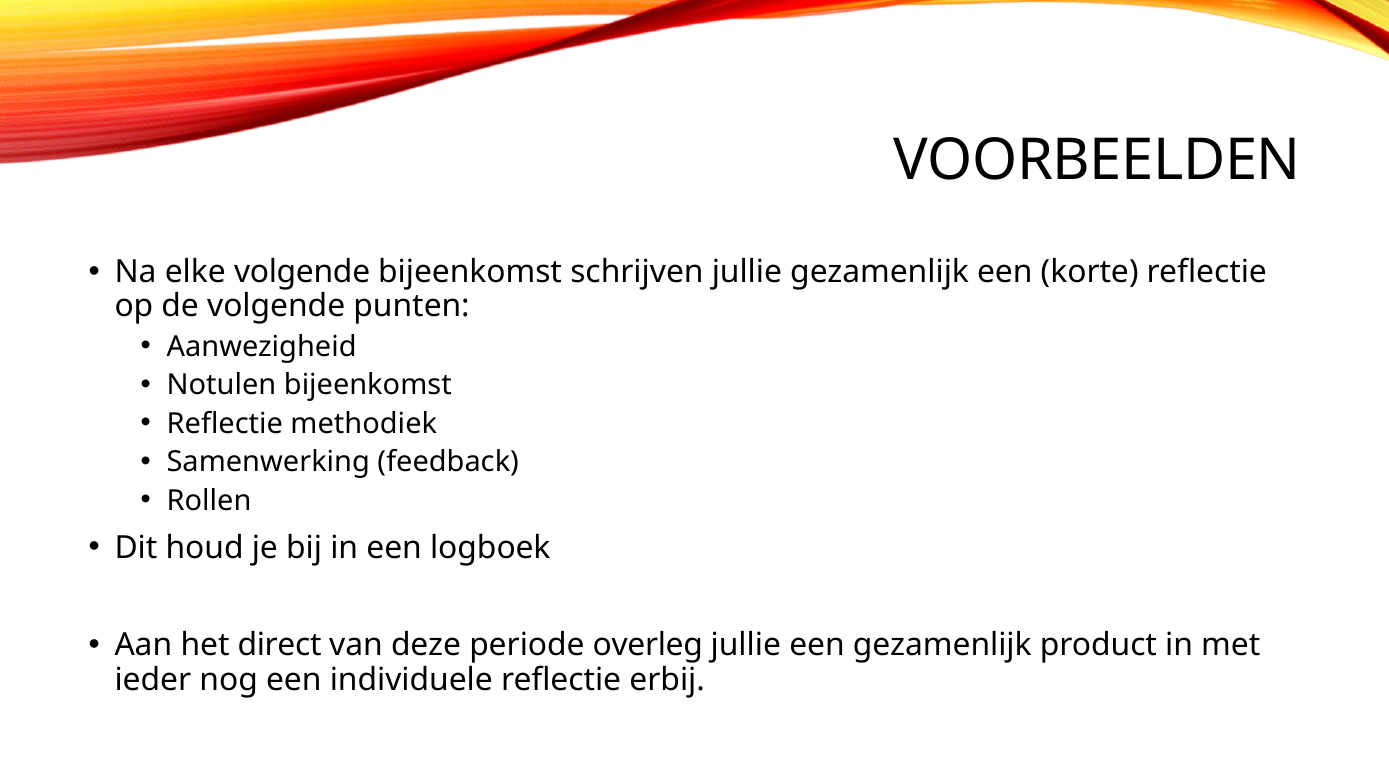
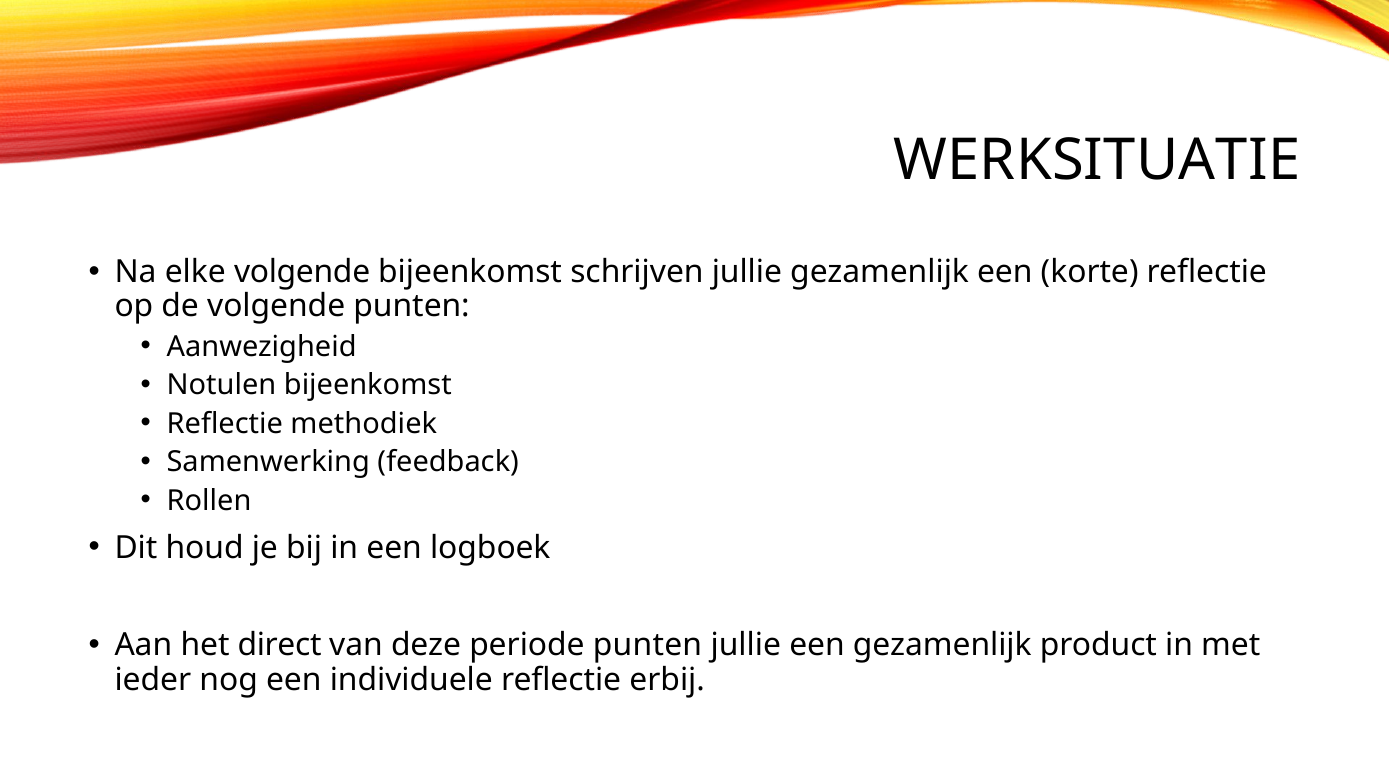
VOORBEELDEN: VOORBEELDEN -> WERKSITUATIE
periode overleg: overleg -> punten
